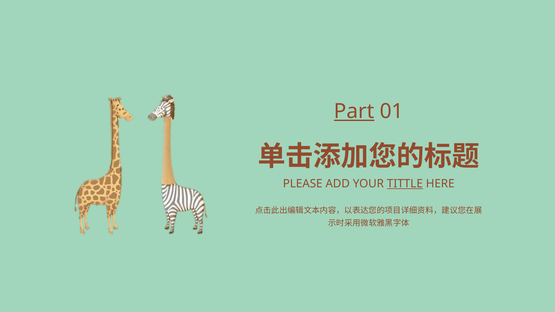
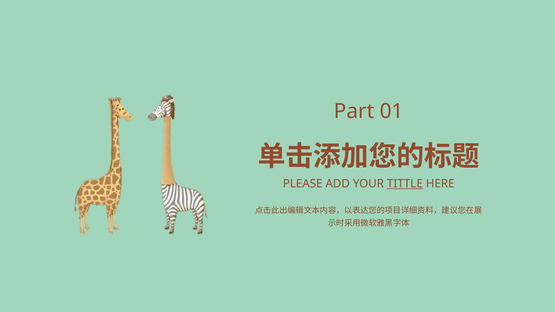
Part underline: present -> none
